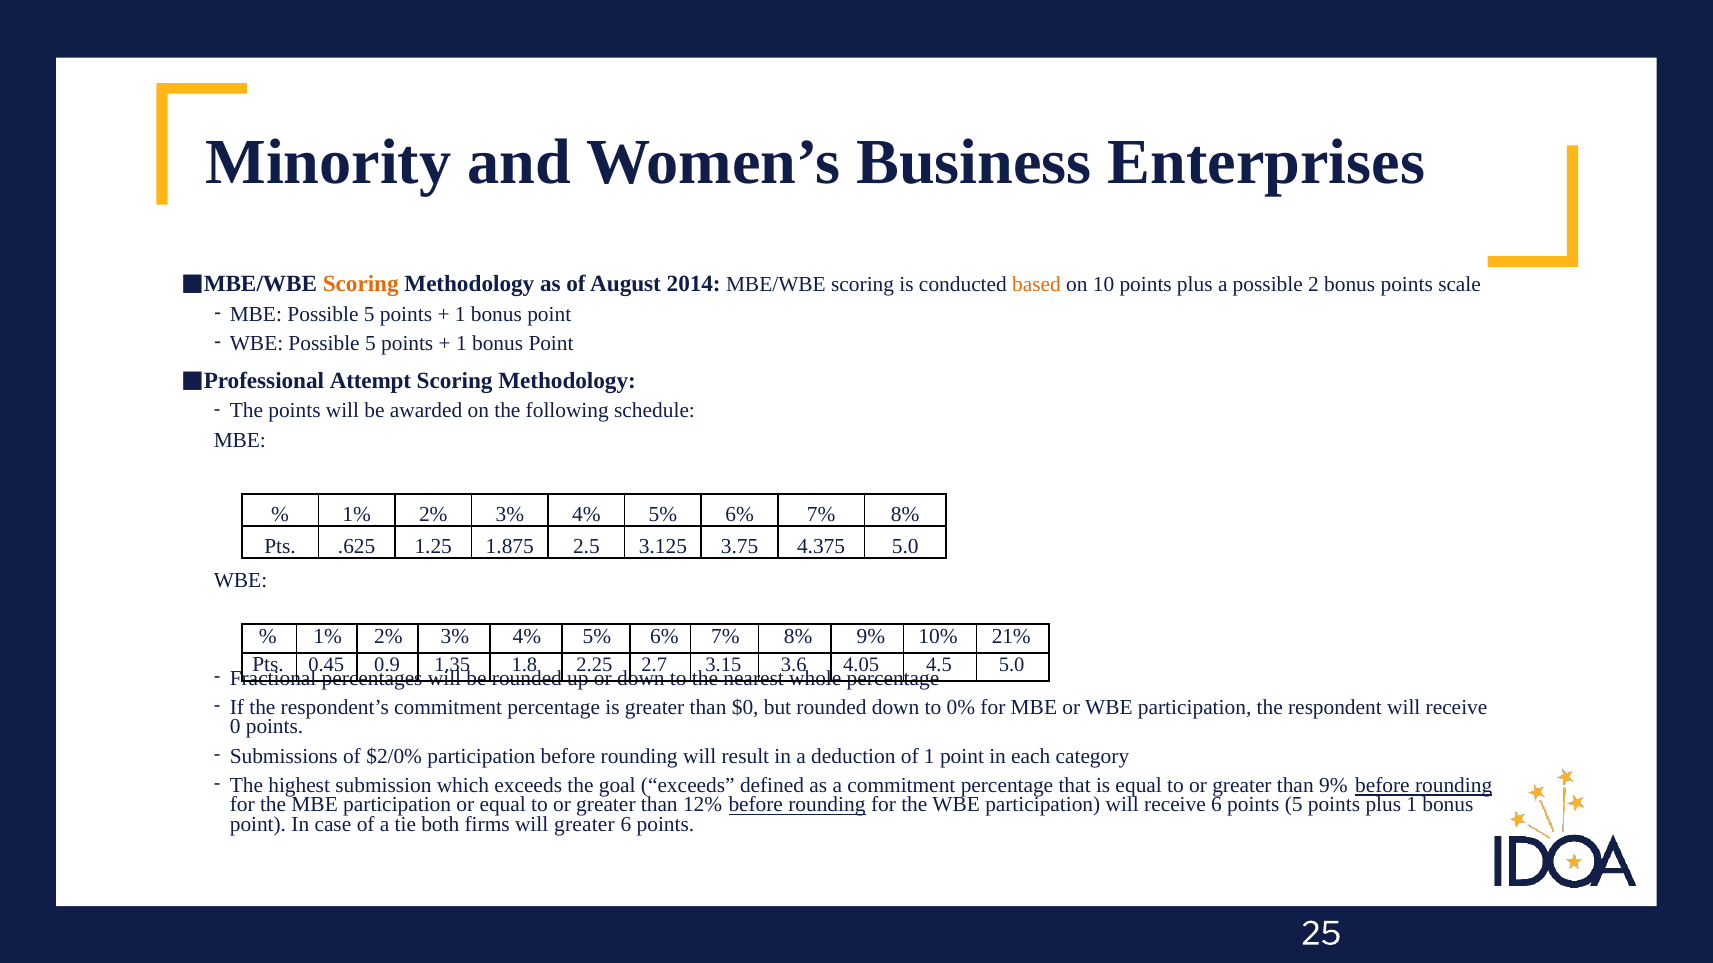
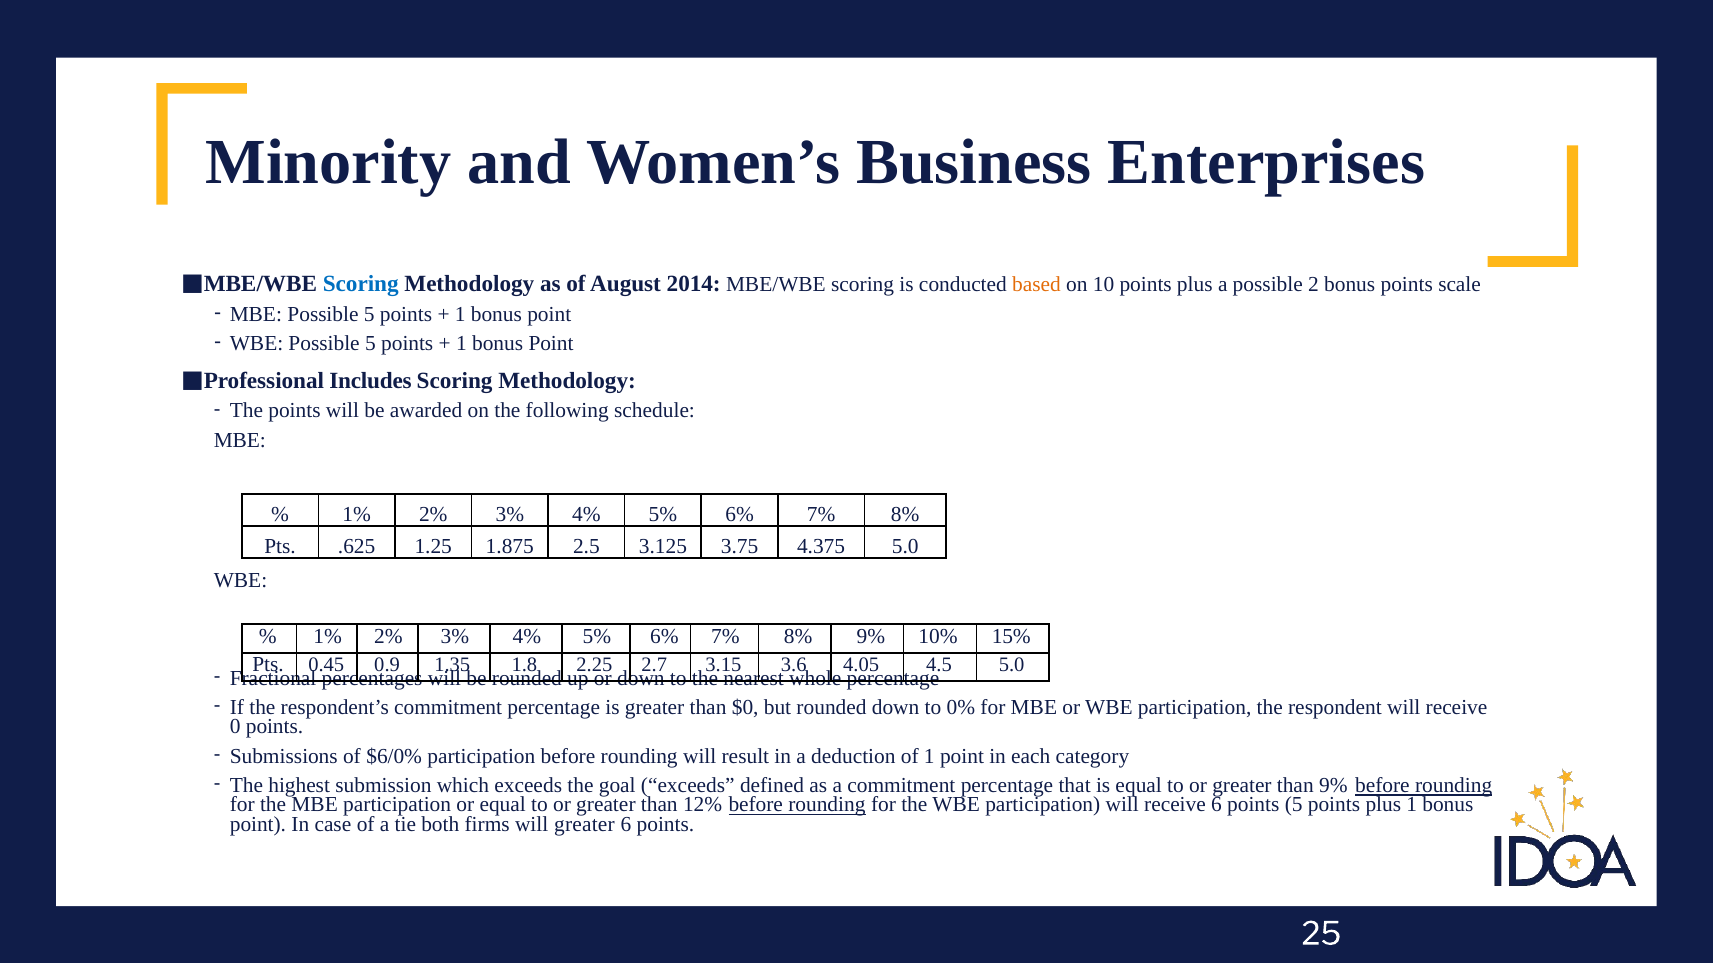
Scoring at (361, 284) colour: orange -> blue
Attempt: Attempt -> Includes
21%: 21% -> 15%
$2/0%: $2/0% -> $6/0%
